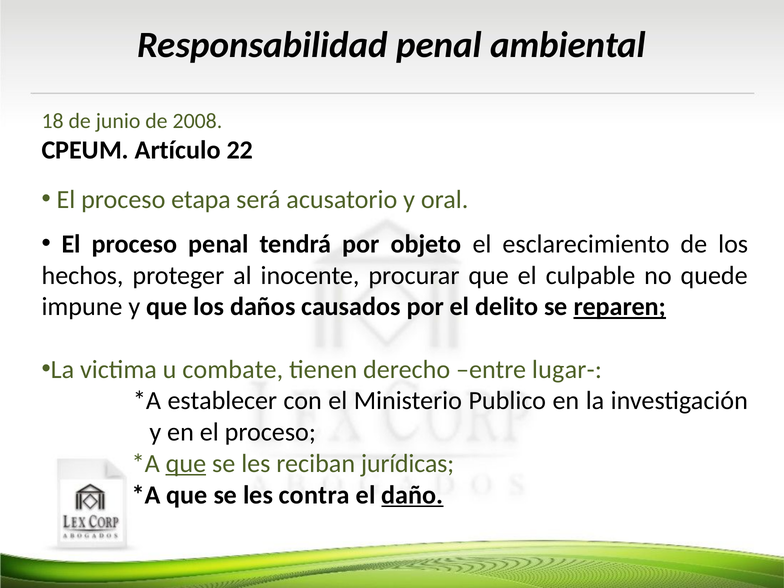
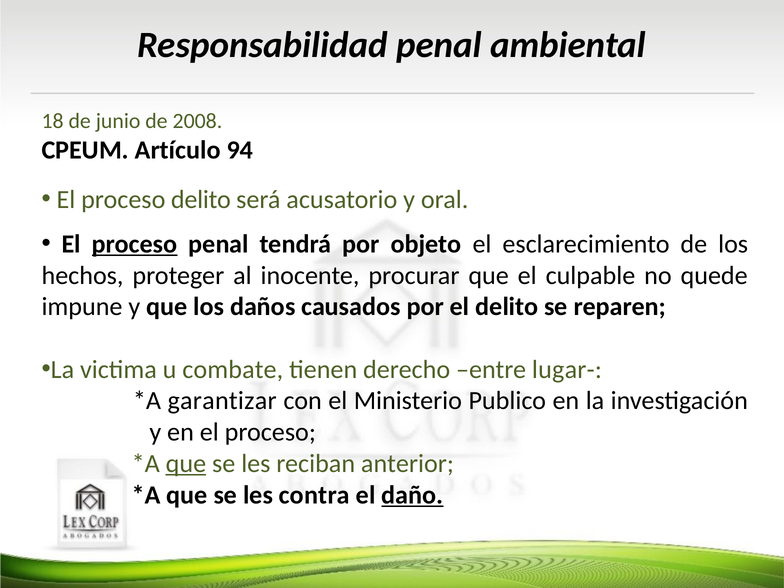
22: 22 -> 94
proceso etapa: etapa -> delito
proceso at (135, 244) underline: none -> present
reparen underline: present -> none
establecer: establecer -> garantizar
jurídicas: jurídicas -> anterior
